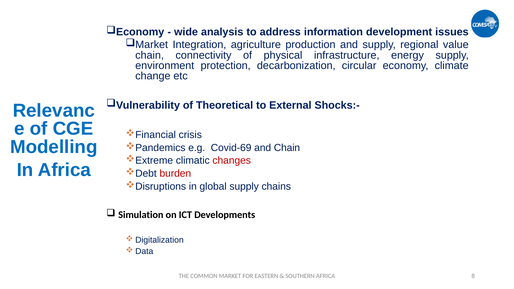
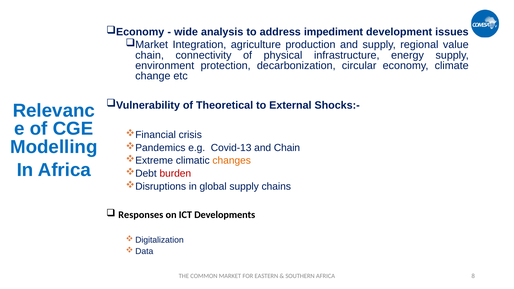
information: information -> impediment
Covid-69: Covid-69 -> Covid-13
changes colour: red -> orange
Simulation: Simulation -> Responses
